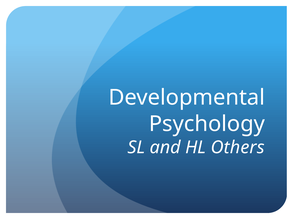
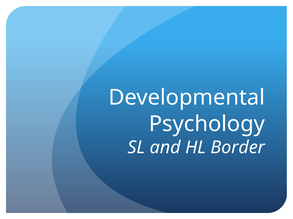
Others: Others -> Border
